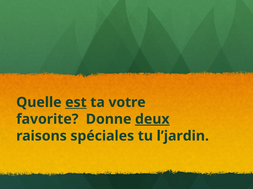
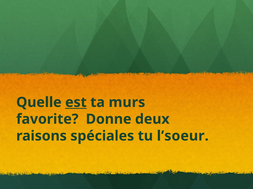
votre: votre -> murs
deux underline: present -> none
l’jardin: l’jardin -> l’soeur
